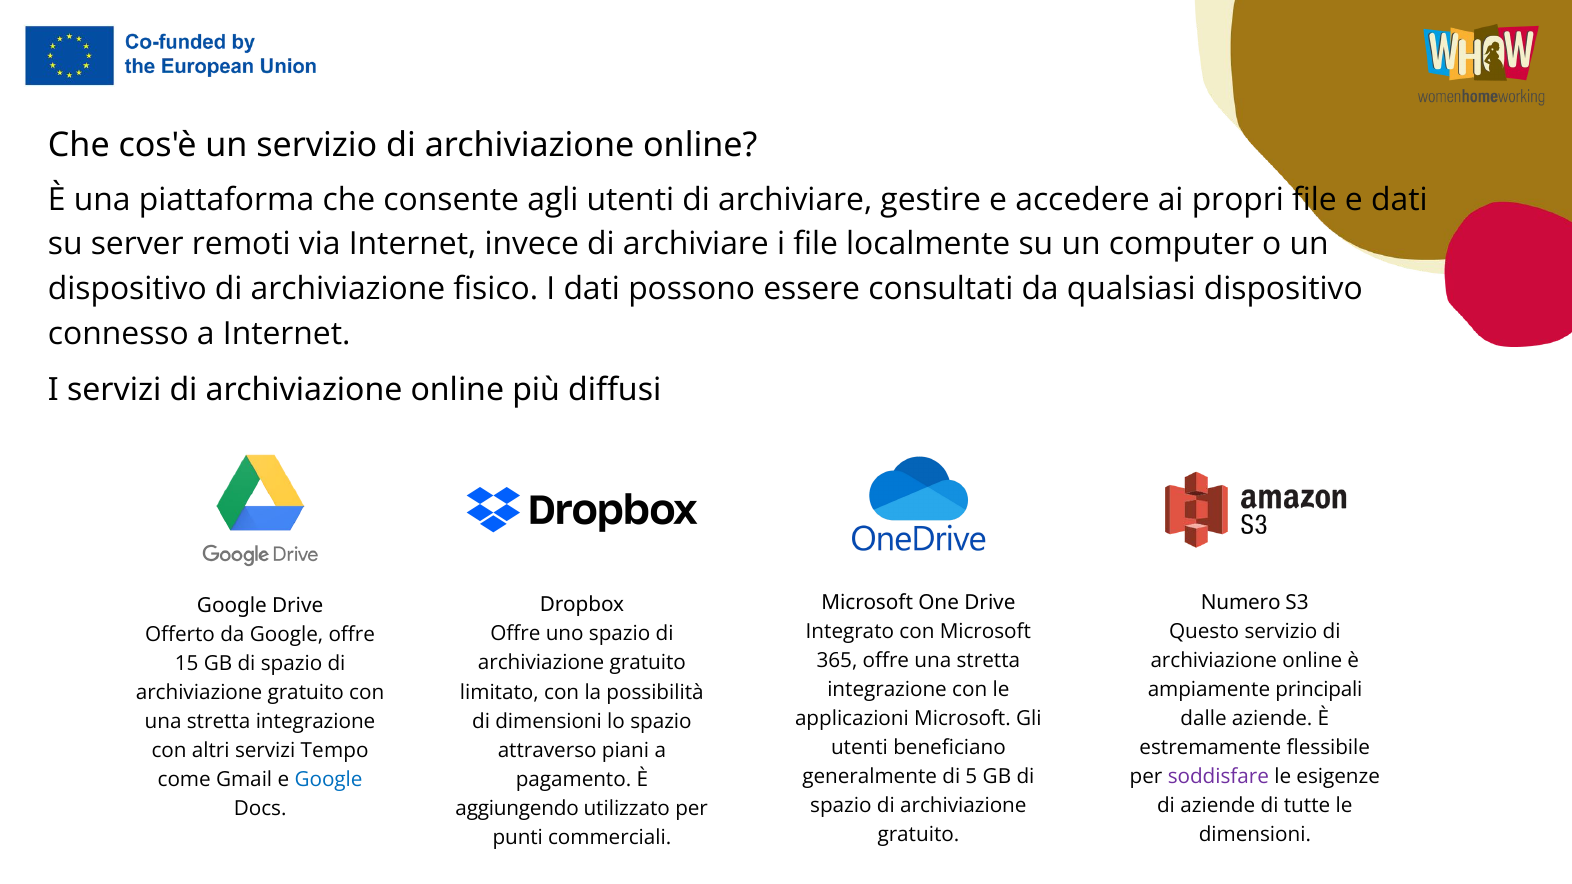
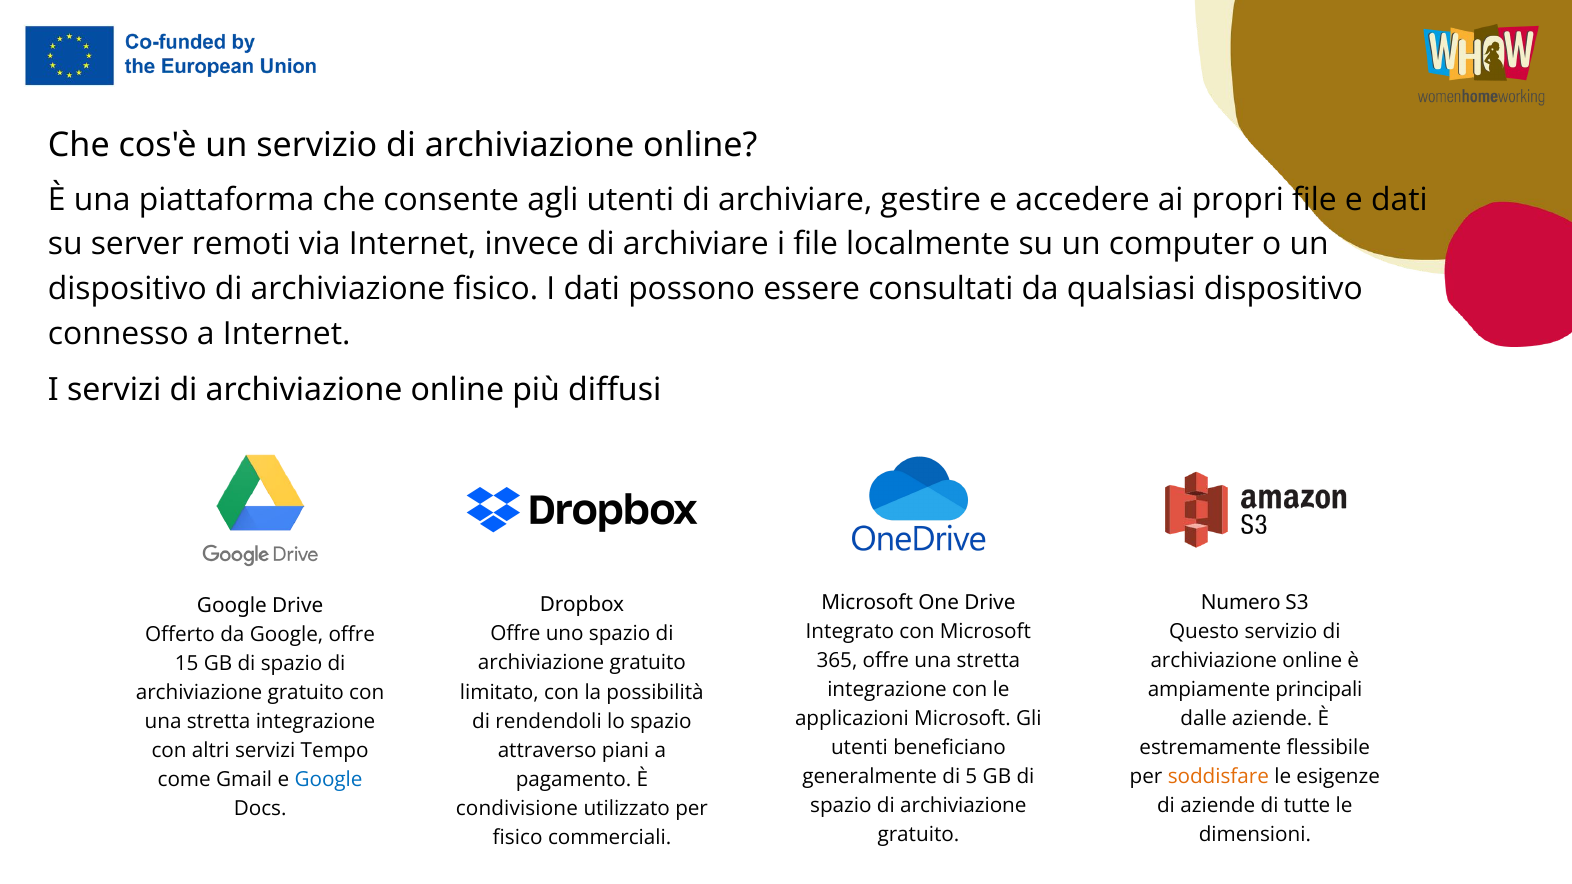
di dimensioni: dimensioni -> rendendoli
soddisfare colour: purple -> orange
aggiungendo: aggiungendo -> condivisione
punti at (518, 837): punti -> fisico
